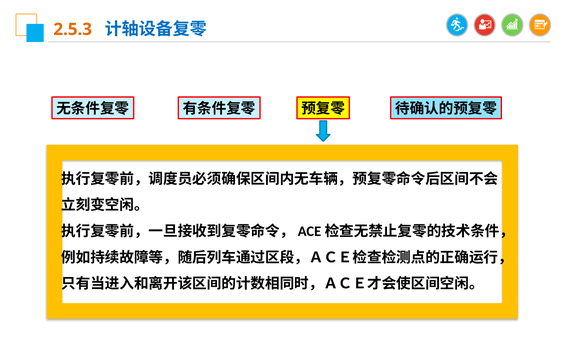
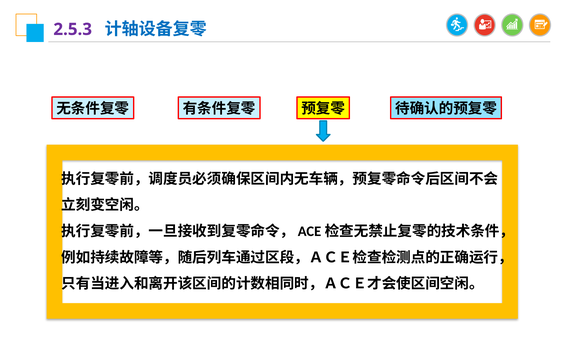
2.5.3 colour: orange -> purple
